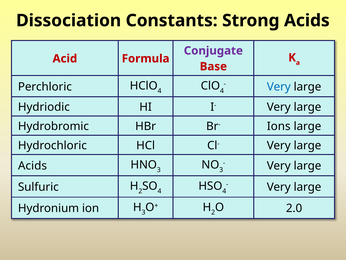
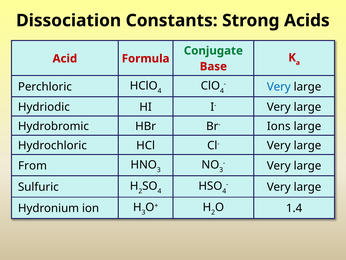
Conjugate colour: purple -> green
Acids at (33, 166): Acids -> From
2.0: 2.0 -> 1.4
